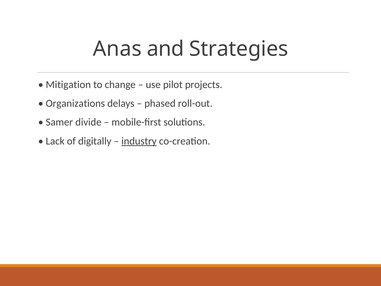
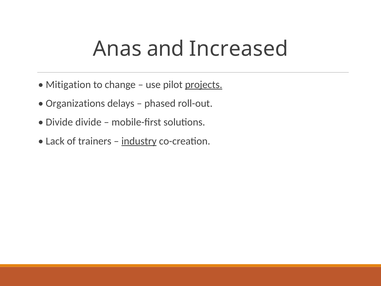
Strategies: Strategies -> Increased
projects underline: none -> present
Samer at (59, 122): Samer -> Divide
digitally: digitally -> trainers
